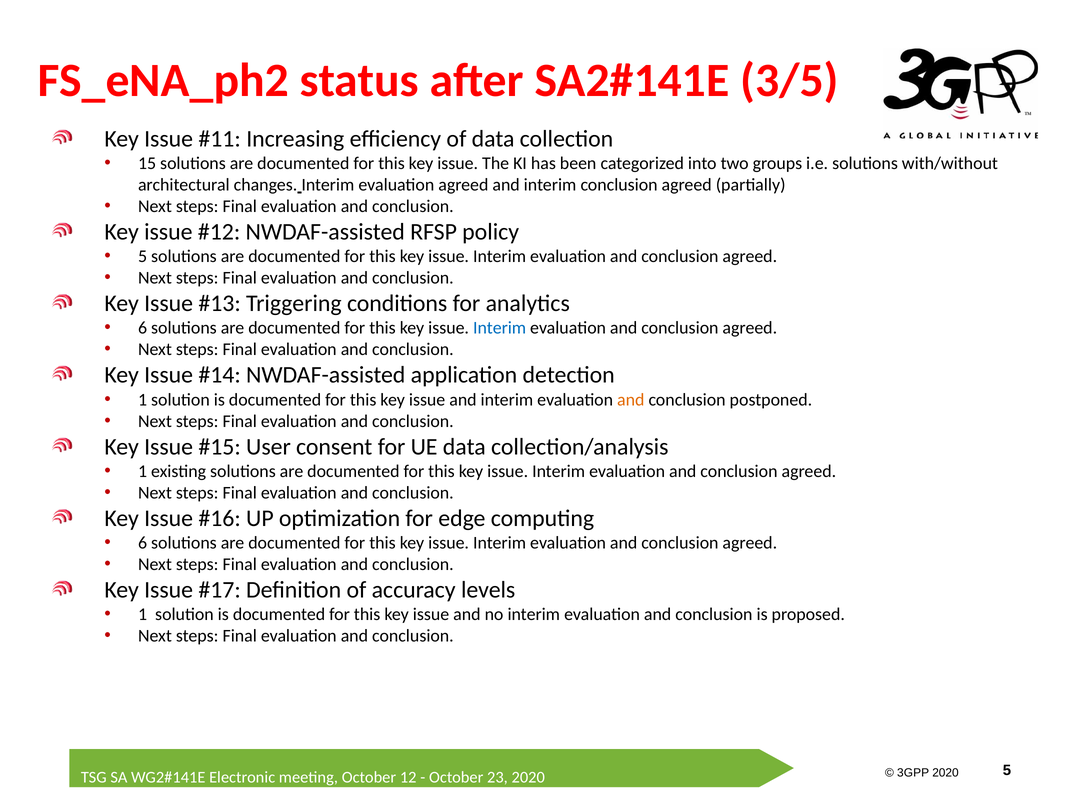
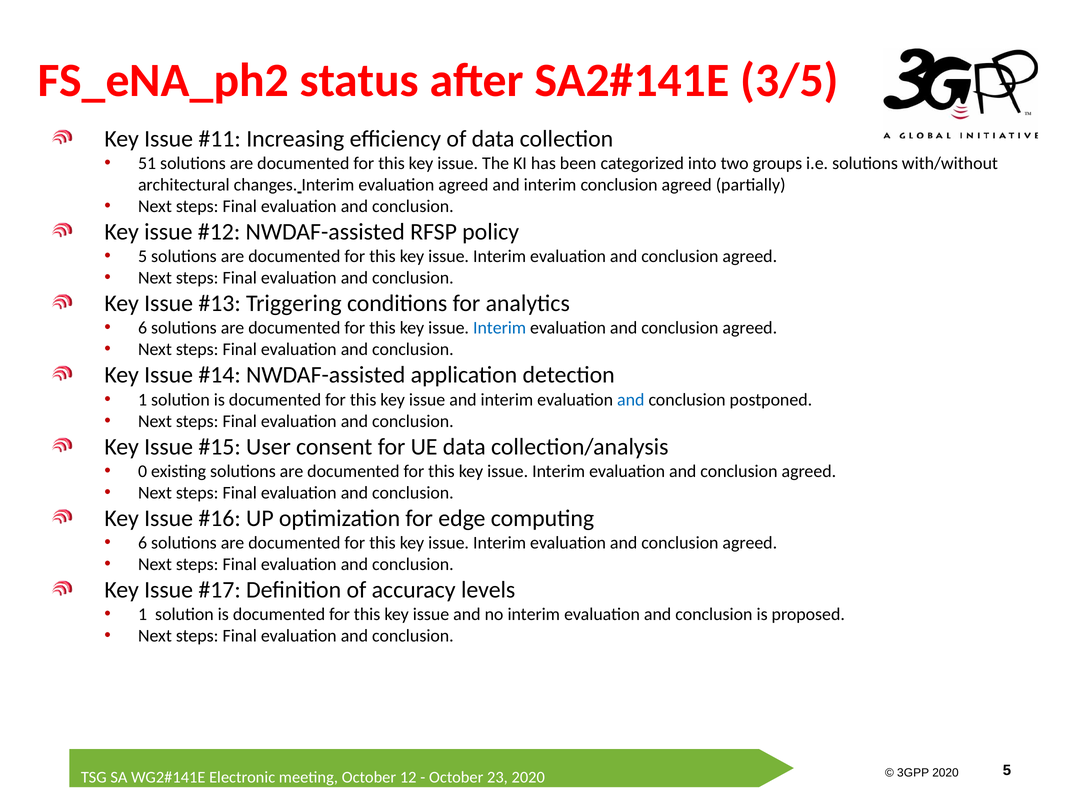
15: 15 -> 51
and at (631, 399) colour: orange -> blue
1 at (143, 471): 1 -> 0
